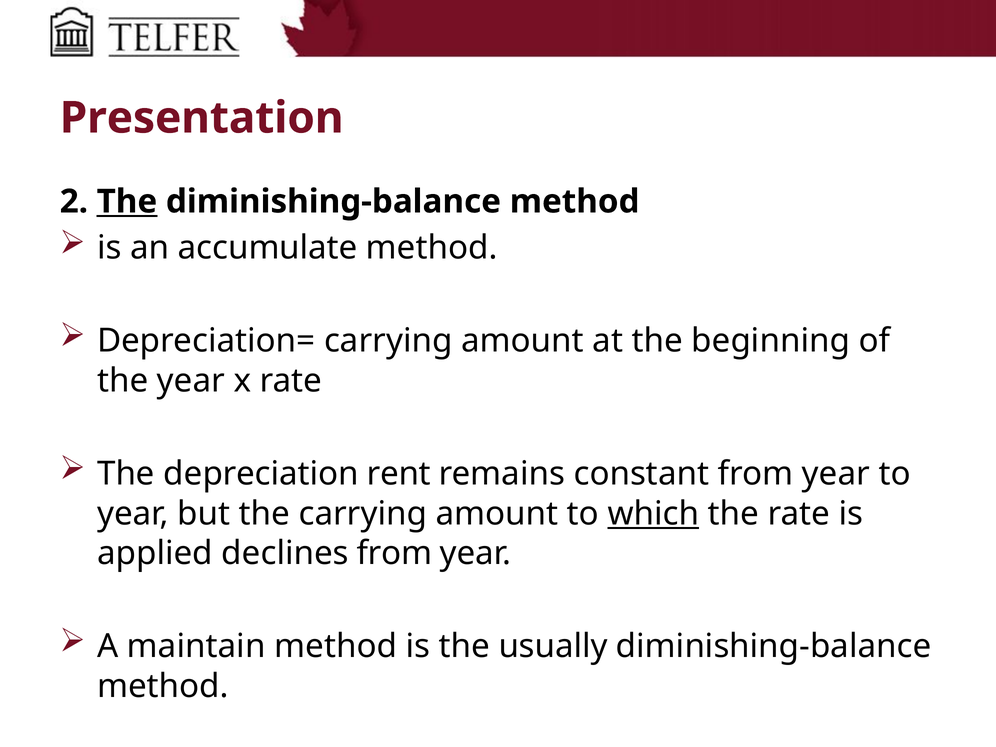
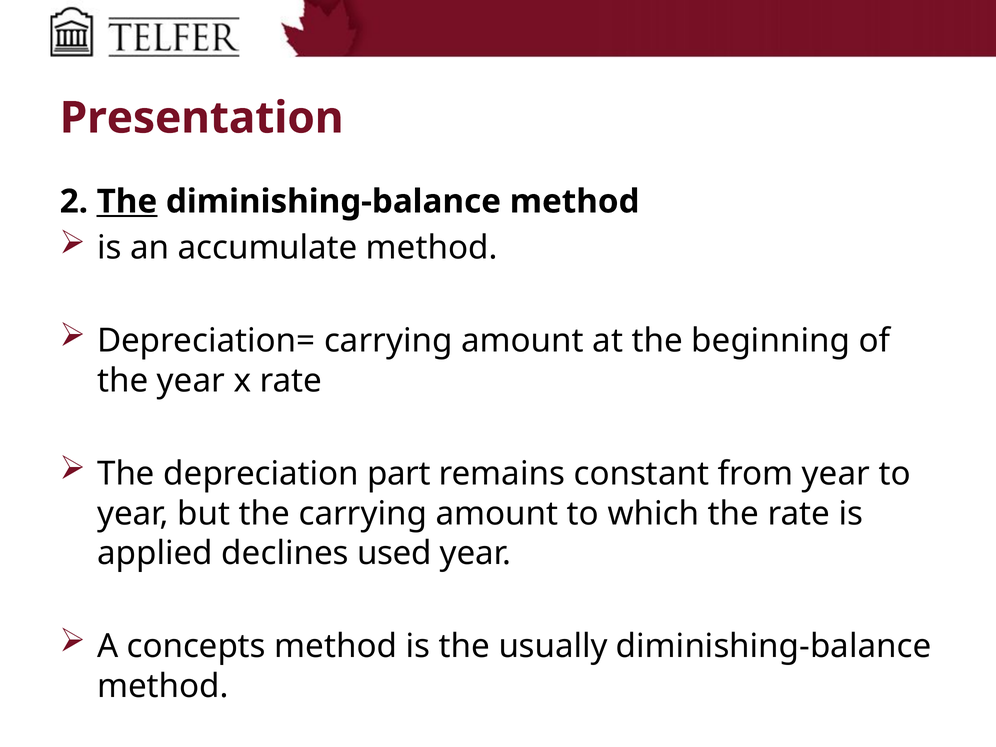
rent: rent -> part
which underline: present -> none
declines from: from -> used
maintain: maintain -> concepts
